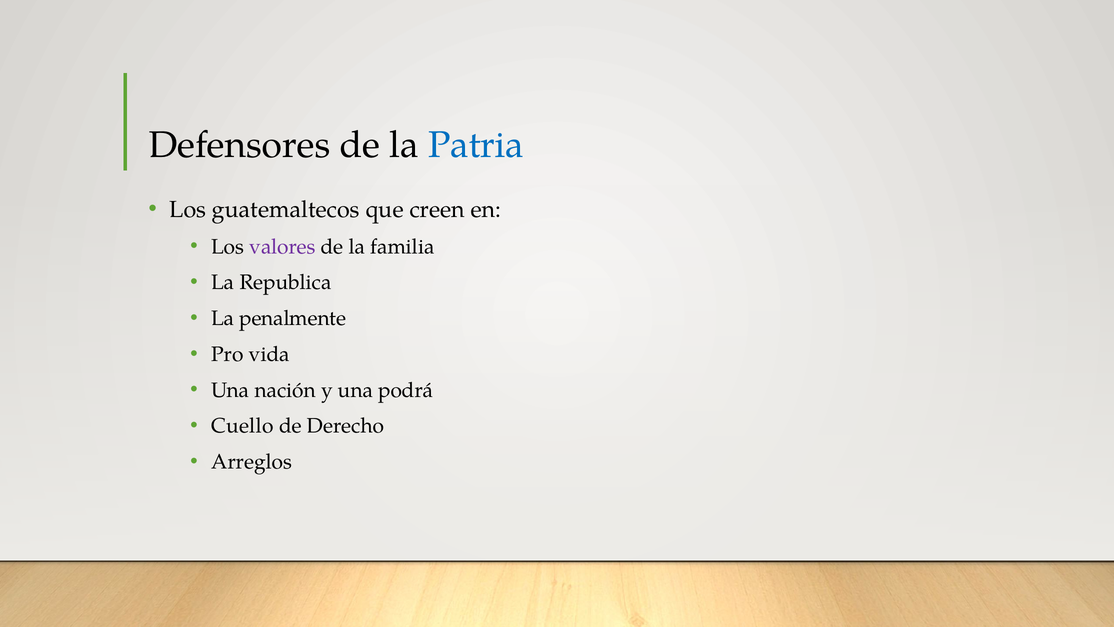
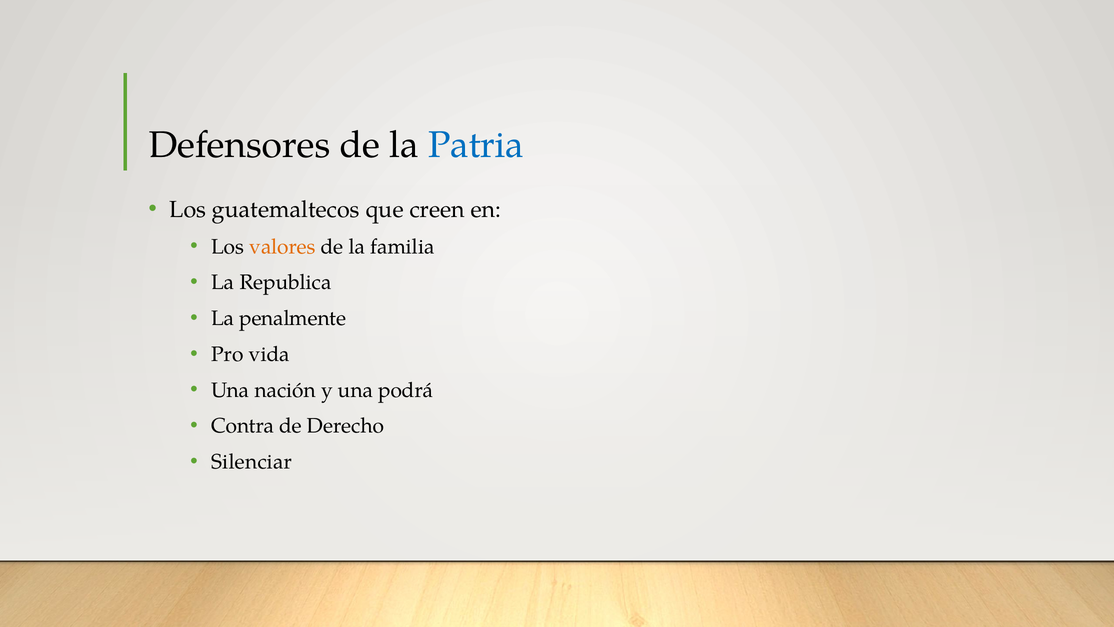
valores colour: purple -> orange
Cuello: Cuello -> Contra
Arreglos: Arreglos -> Silenciar
